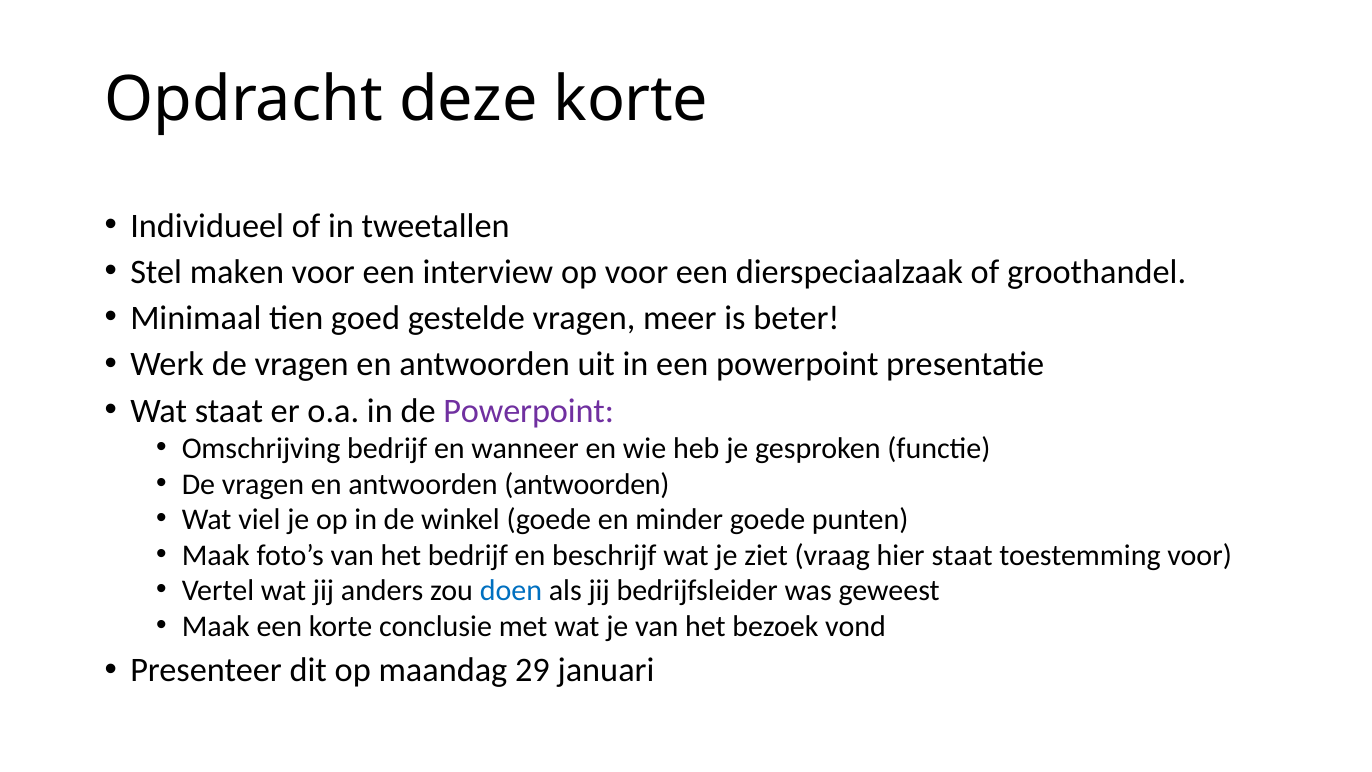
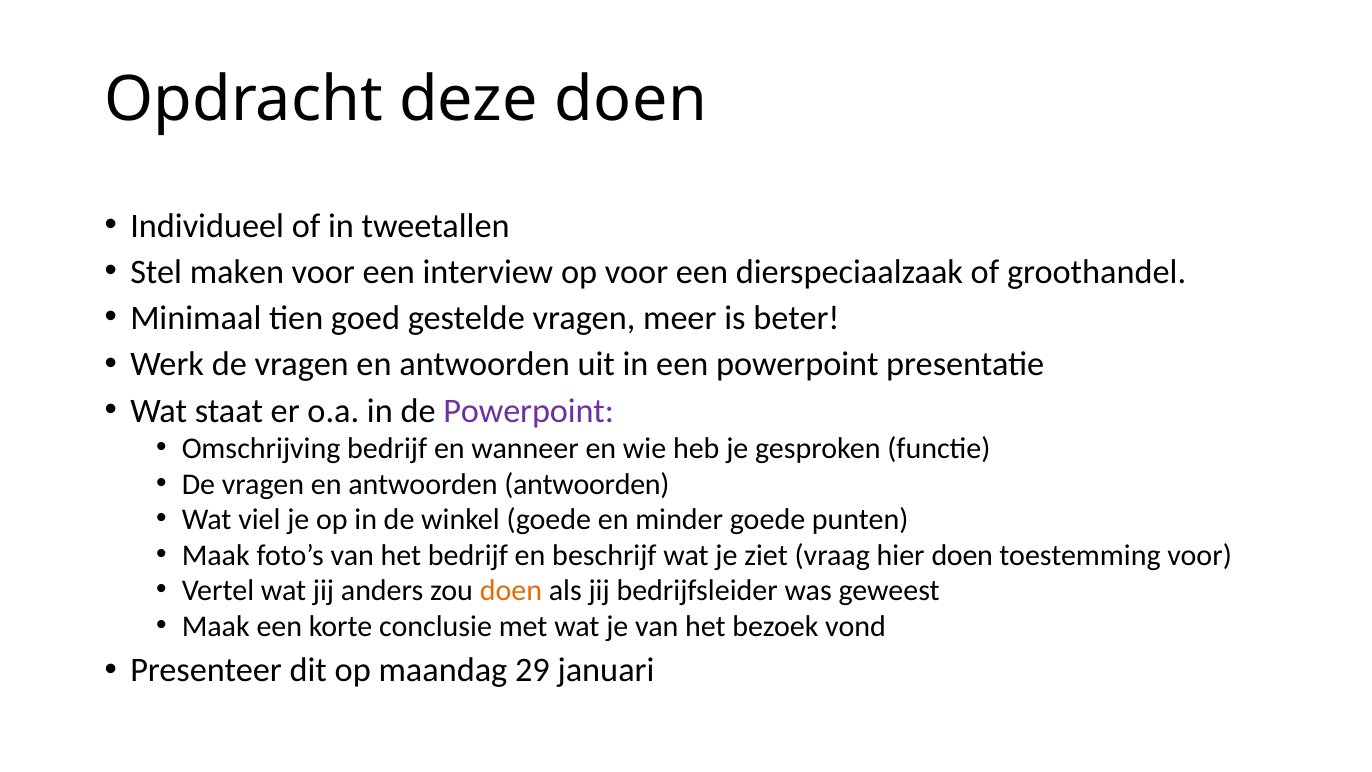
deze korte: korte -> doen
hier staat: staat -> doen
doen at (511, 591) colour: blue -> orange
